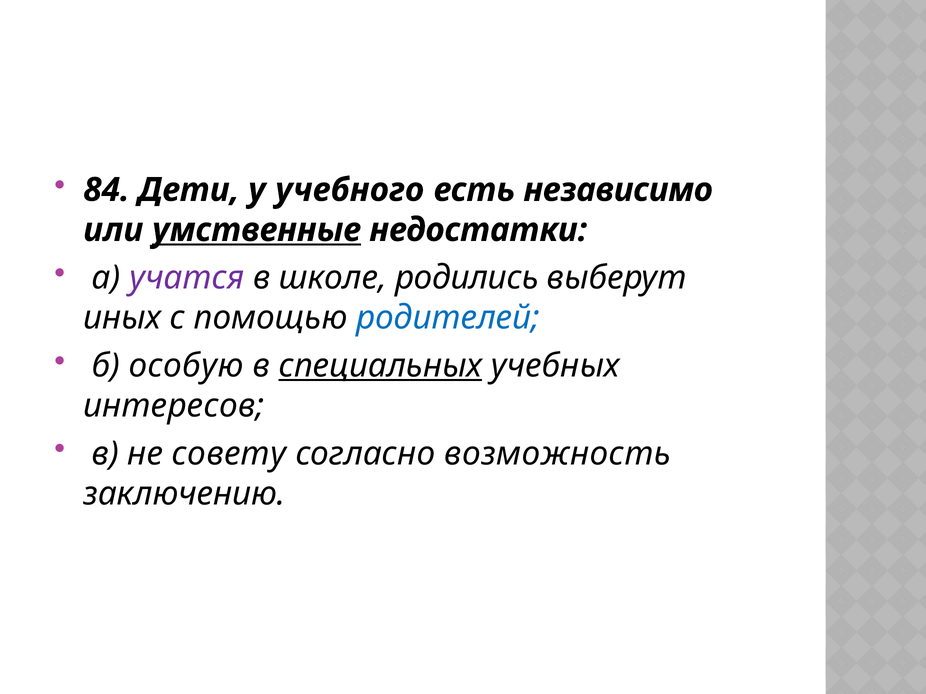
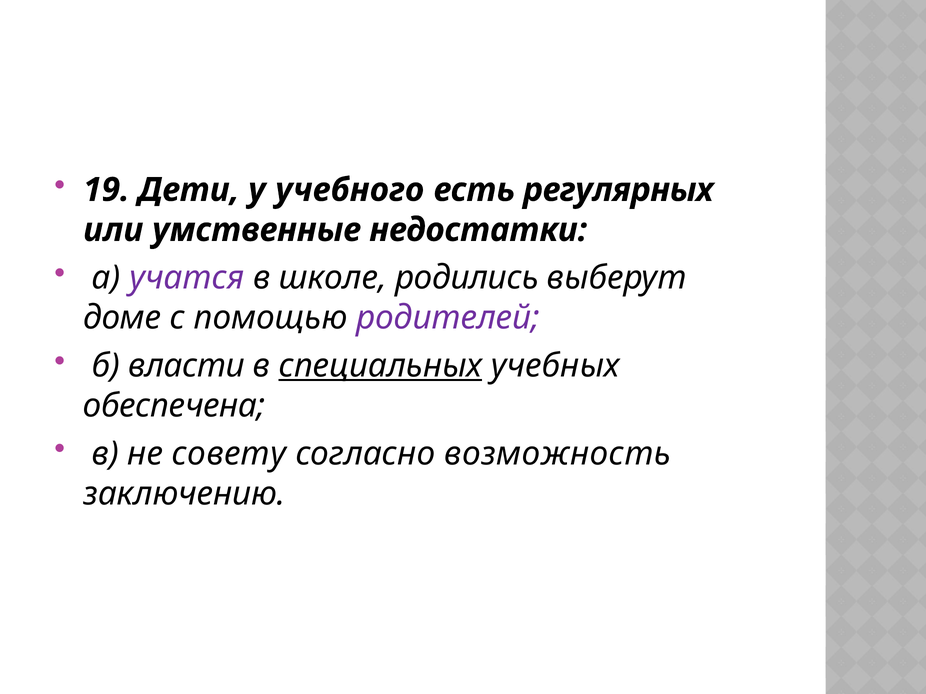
84: 84 -> 19
независимо: независимо -> регулярных
умственные underline: present -> none
иных: иных -> доме
родителей colour: blue -> purple
особую: особую -> власти
интересов: интересов -> обеспечена
